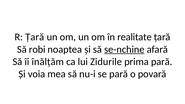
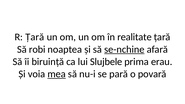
înălțăm: înălțăm -> biruință
Zidurile: Zidurile -> Slujbele
prima pară: pară -> erau
mea underline: none -> present
